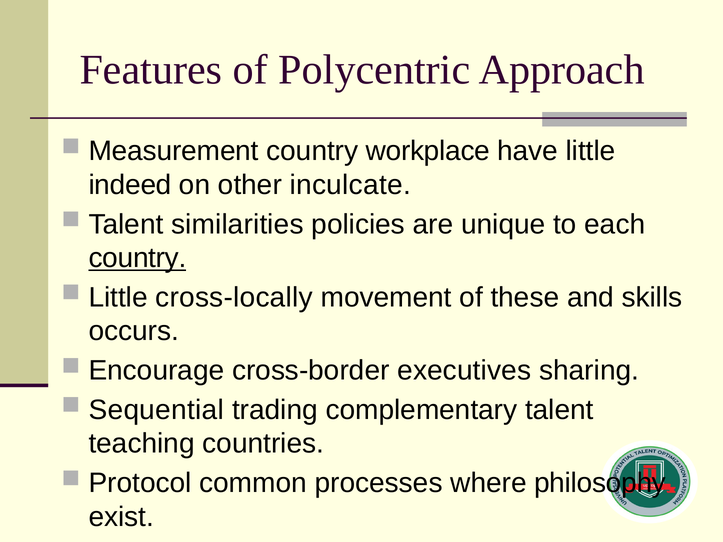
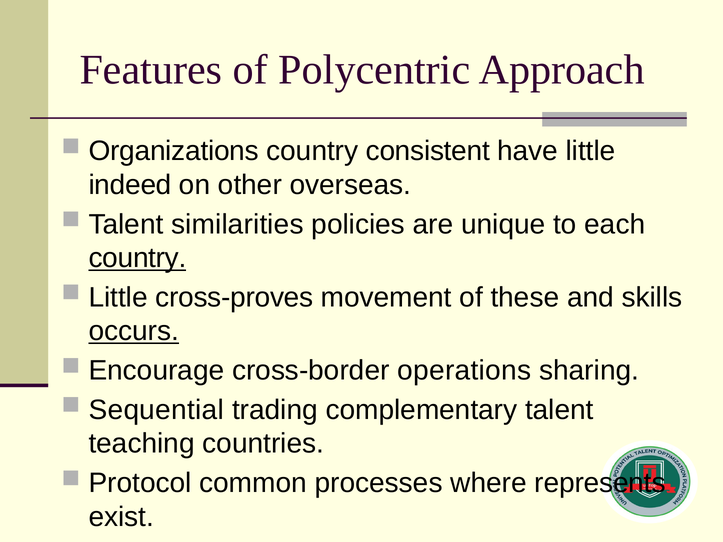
Measurement: Measurement -> Organizations
workplace: workplace -> consistent
inculcate: inculcate -> overseas
cross-locally: cross-locally -> cross-proves
occurs underline: none -> present
executives: executives -> operations
philosophy: philosophy -> represents
